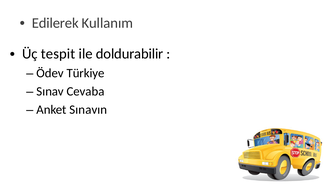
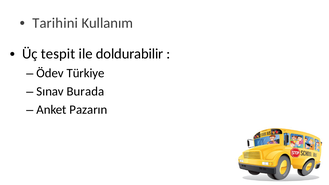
Edilerek: Edilerek -> Tarihini
Cevaba: Cevaba -> Burada
Sınavın: Sınavın -> Pazarın
